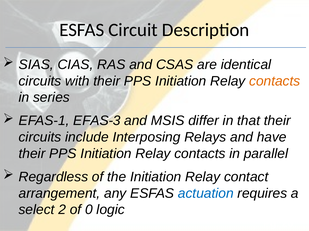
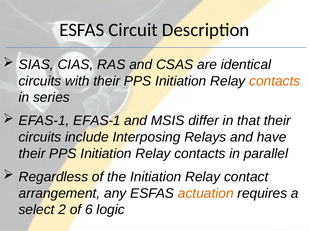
EFAS-1 EFAS-3: EFAS-3 -> EFAS-1
actuation colour: blue -> orange
0: 0 -> 6
